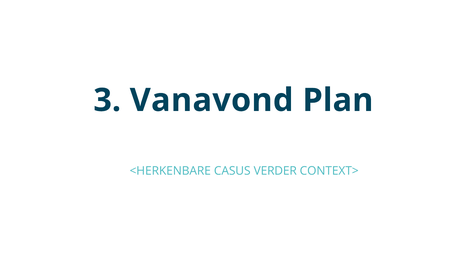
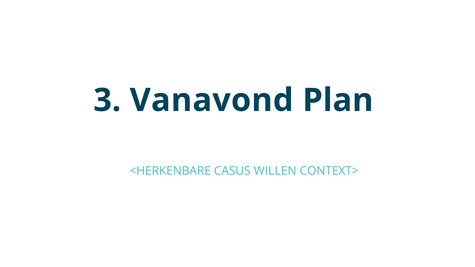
VERDER: VERDER -> WILLEN
